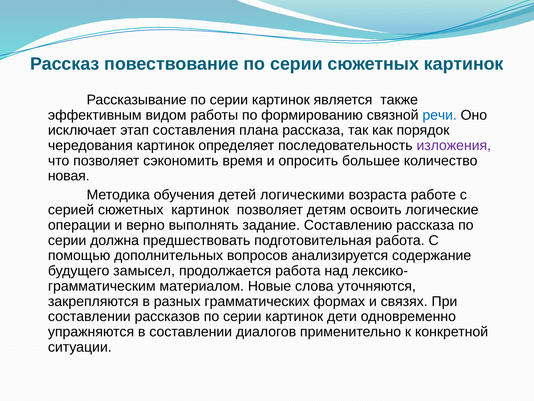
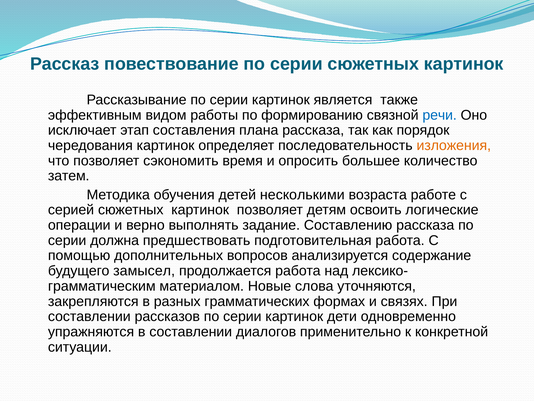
изложения colour: purple -> orange
новая: новая -> затем
логическими: логическими -> несколькими
